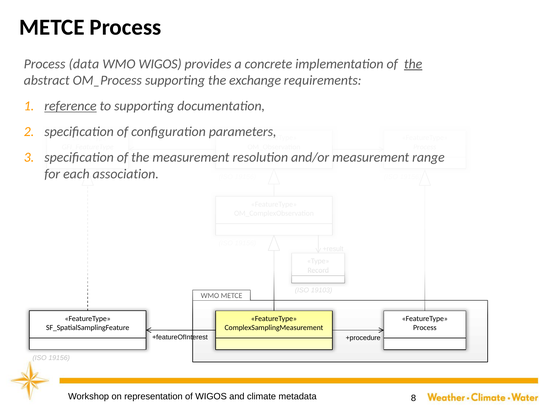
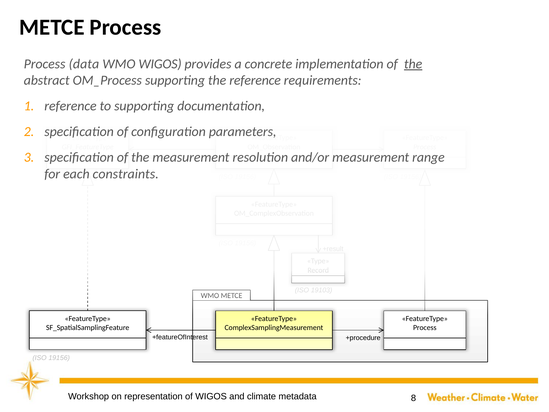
the exchange: exchange -> reference
reference at (70, 106) underline: present -> none
association: association -> constraints
